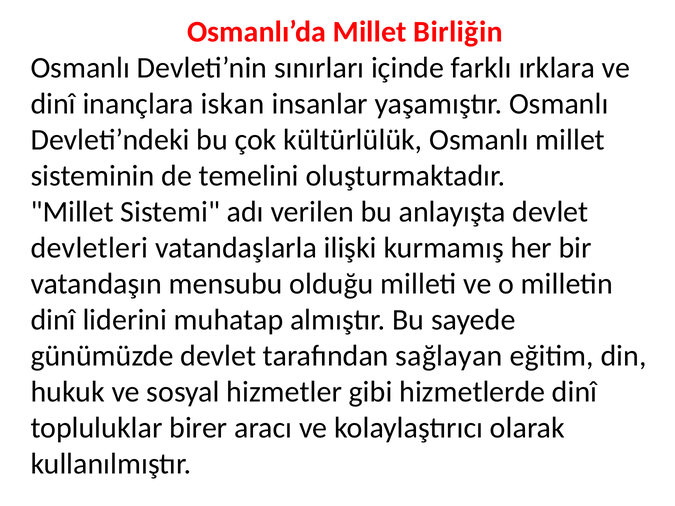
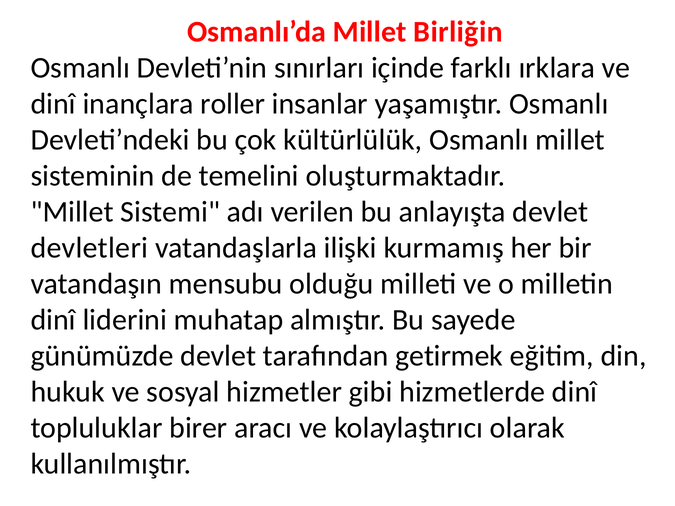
iskan: iskan -> roller
sağlayan: sağlayan -> getirmek
